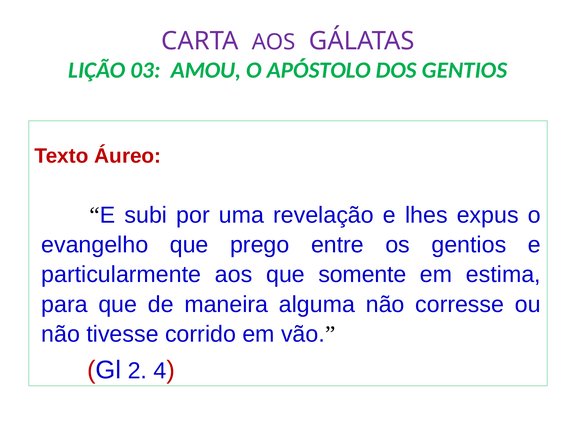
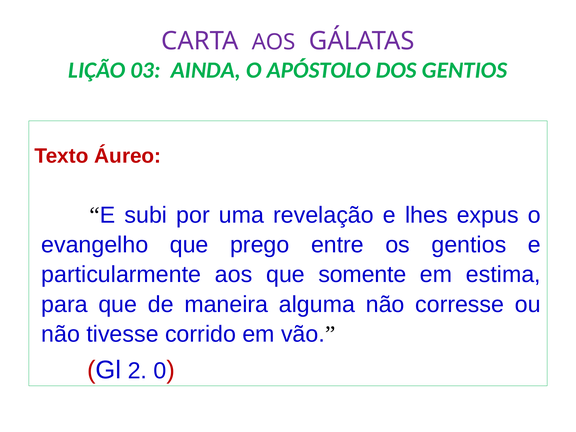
AMOU: AMOU -> AINDA
4: 4 -> 0
